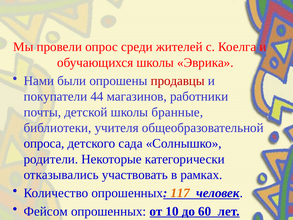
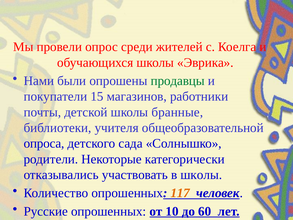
продавцы colour: red -> green
44: 44 -> 15
в рамках: рамках -> школы
Фейсом: Фейсом -> Русские
